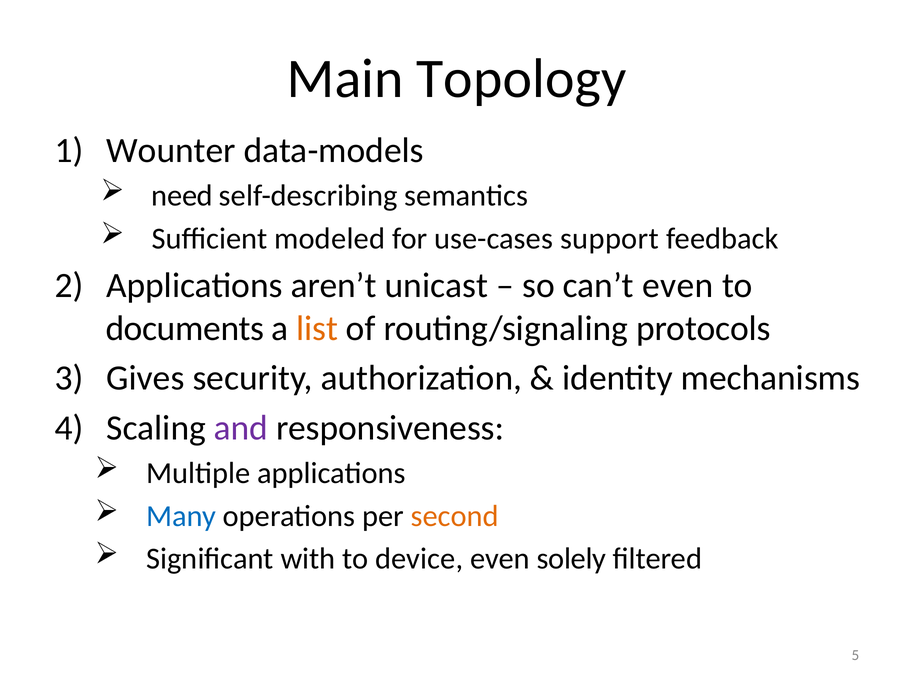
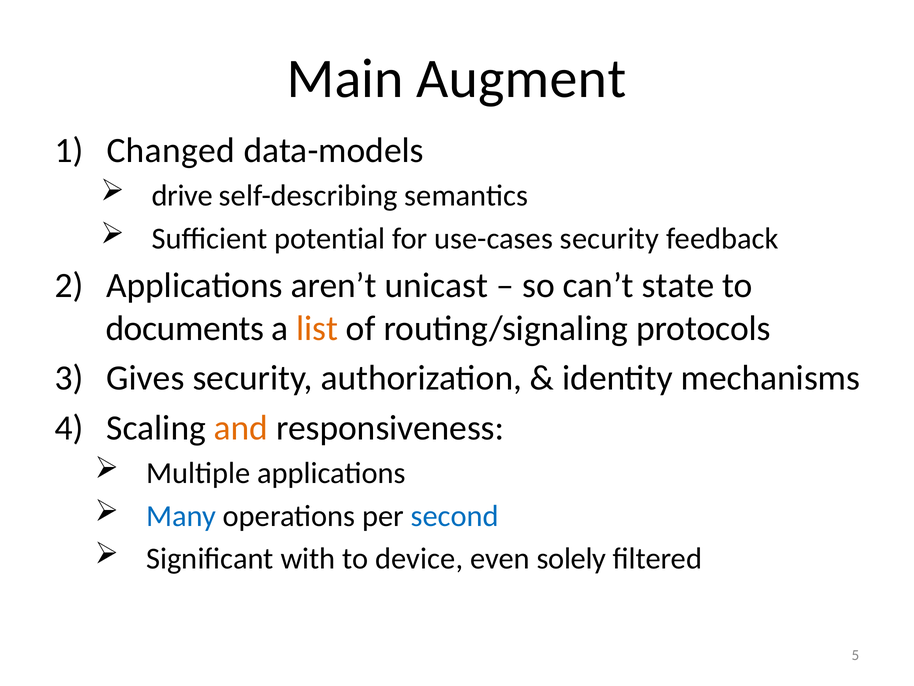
Topology: Topology -> Augment
Wounter: Wounter -> Changed
need: need -> drive
modeled: modeled -> potential
use-cases support: support -> security
can’t even: even -> state
and colour: purple -> orange
second colour: orange -> blue
